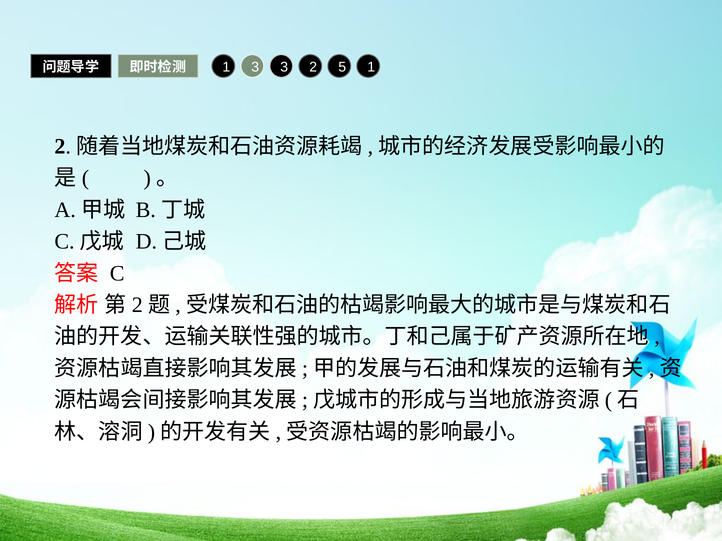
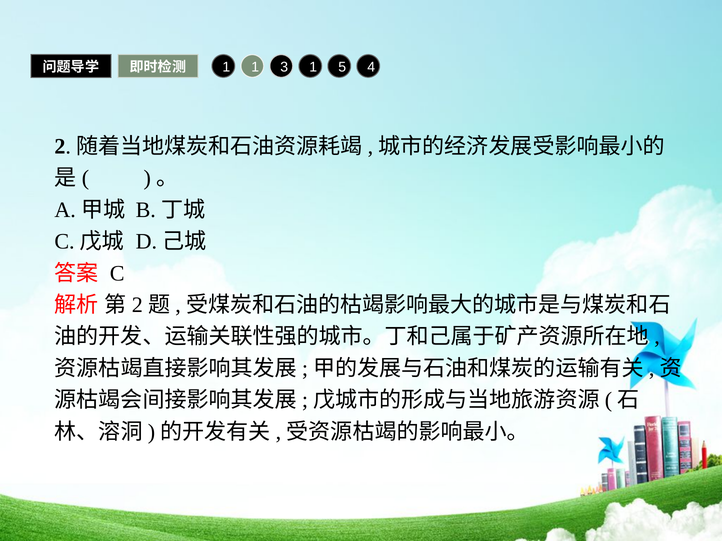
1 3: 3 -> 1
3 2: 2 -> 1
5 1: 1 -> 4
